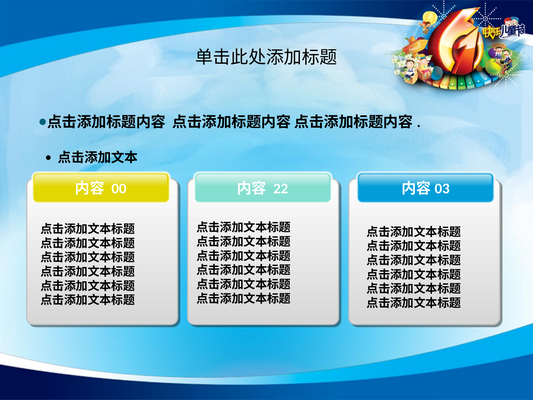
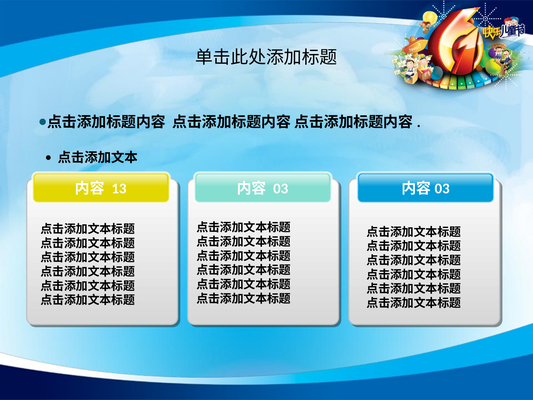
00: 00 -> 13
22: 22 -> 03
